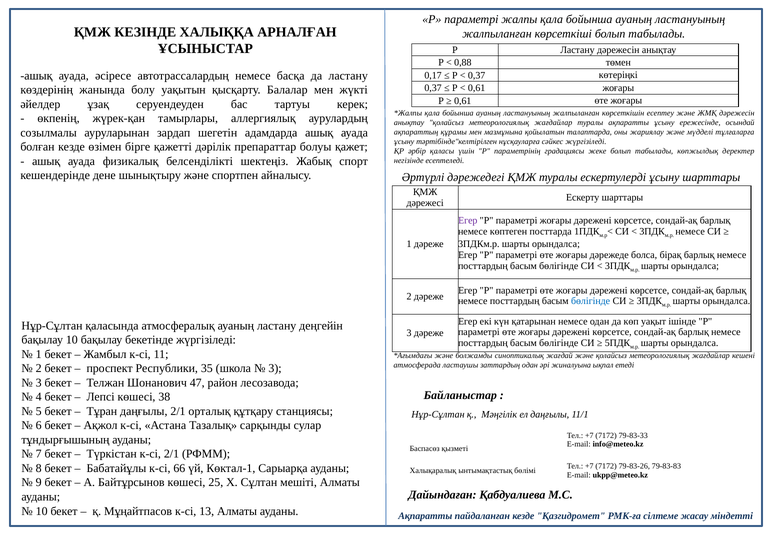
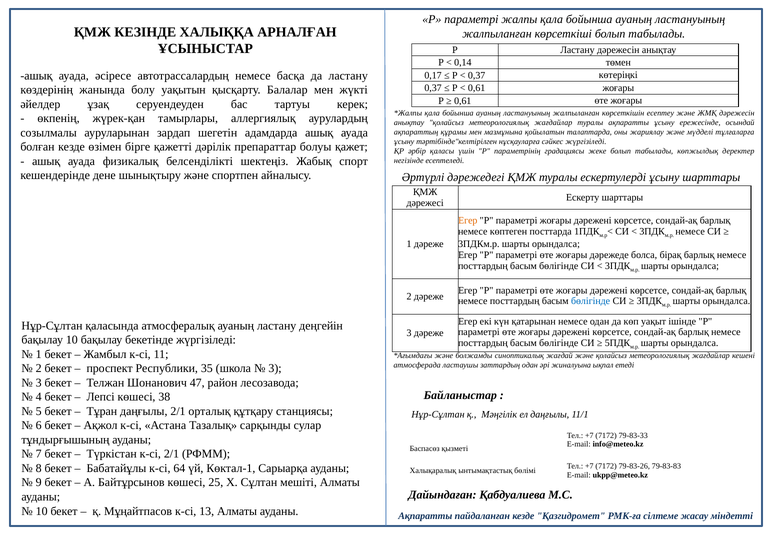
0,88: 0,88 -> 0,14
Егер at (468, 220) colour: purple -> orange
66: 66 -> 64
